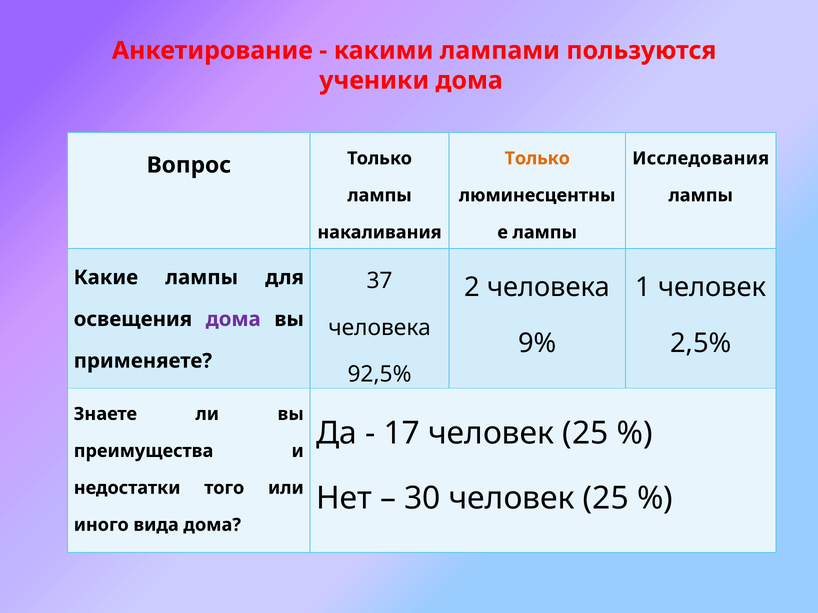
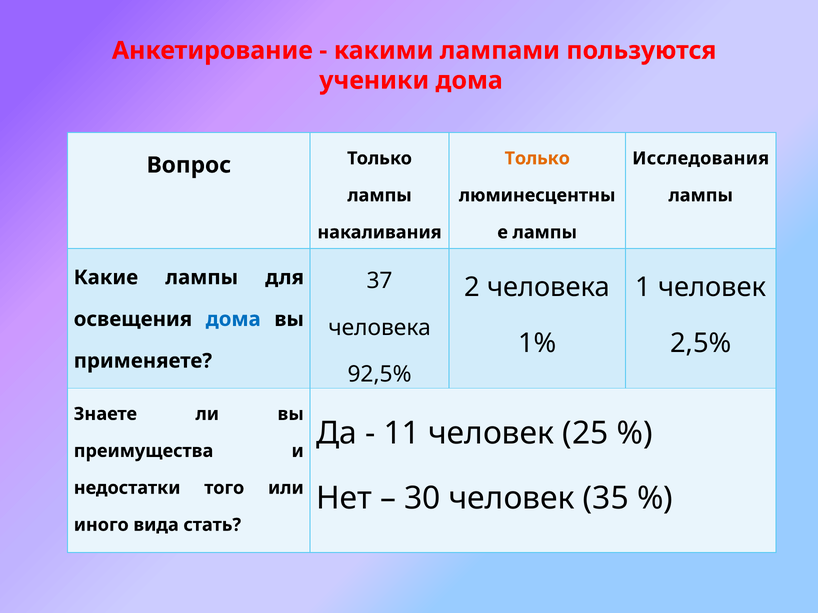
дома at (233, 319) colour: purple -> blue
9%: 9% -> 1%
17: 17 -> 11
30 человек 25: 25 -> 35
вида дома: дома -> стать
